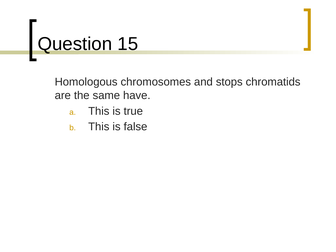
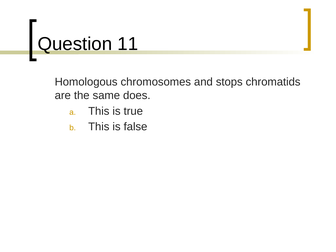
15: 15 -> 11
have: have -> does
